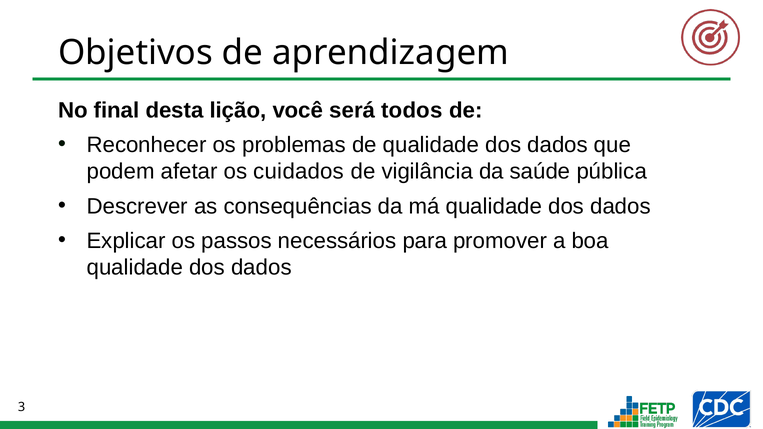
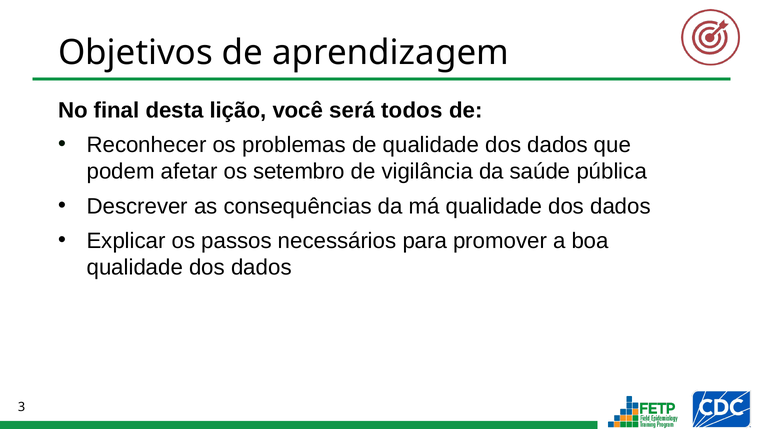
cuidados: cuidados -> setembro
